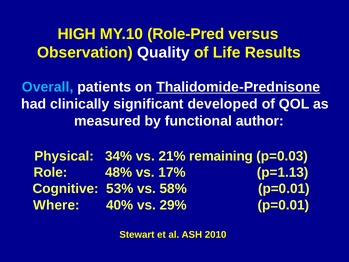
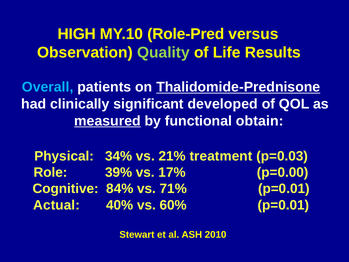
Quality colour: white -> light green
measured underline: none -> present
author: author -> obtain
remaining: remaining -> treatment
48%: 48% -> 39%
p=1.13: p=1.13 -> p=0.00
53%: 53% -> 84%
58%: 58% -> 71%
Where: Where -> Actual
29%: 29% -> 60%
